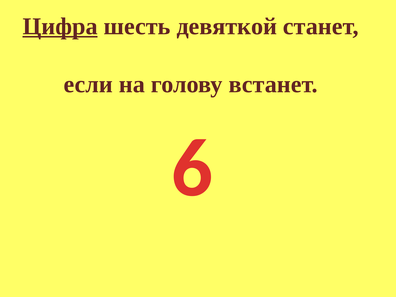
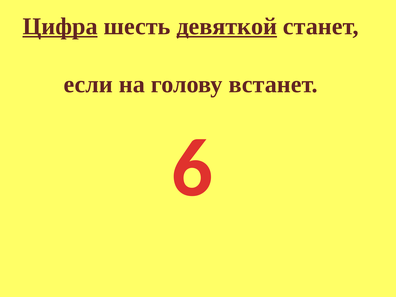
девяткой underline: none -> present
